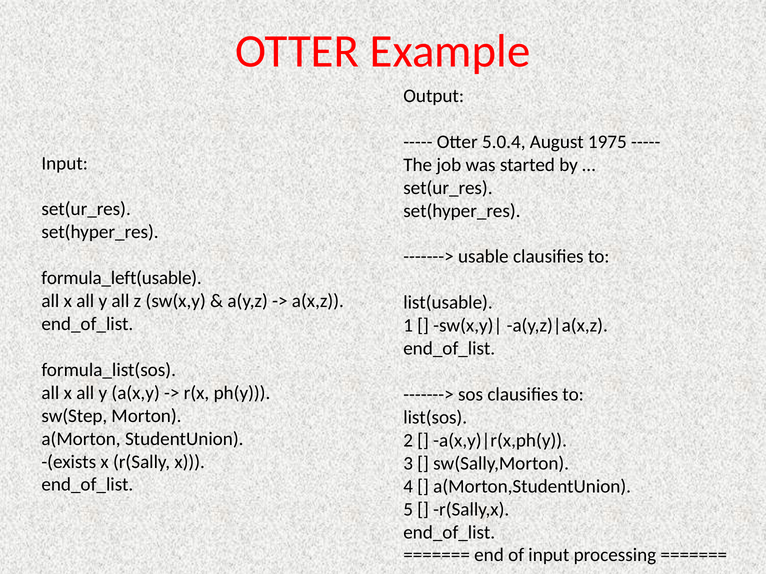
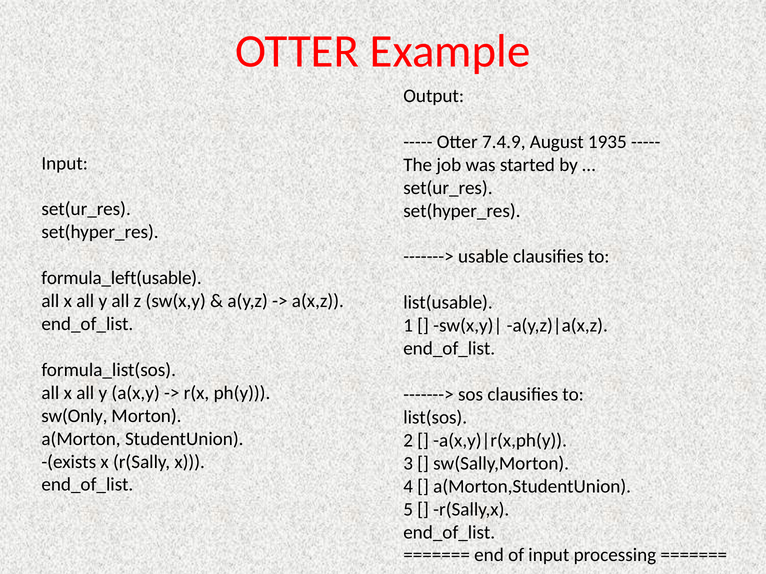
5.0.4: 5.0.4 -> 7.4.9
1975: 1975 -> 1935
sw(Step: sw(Step -> sw(Only
